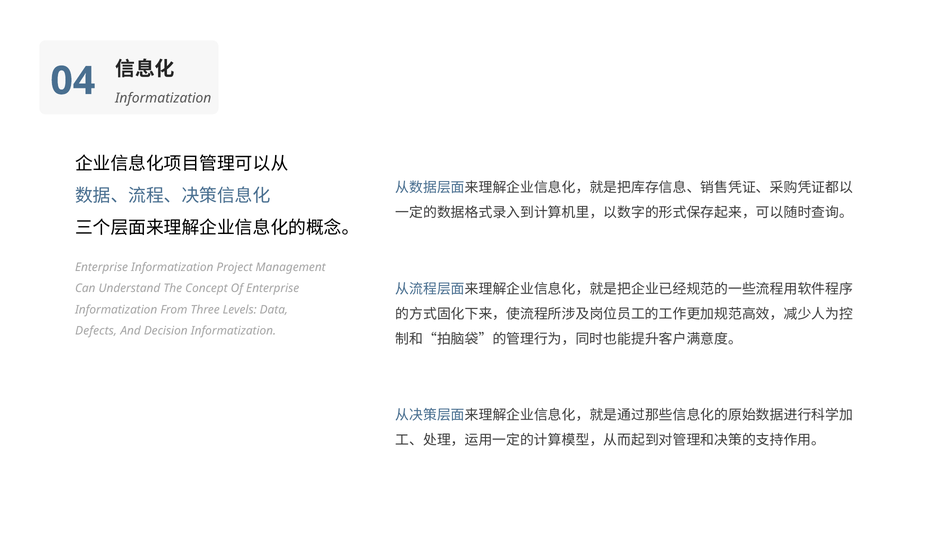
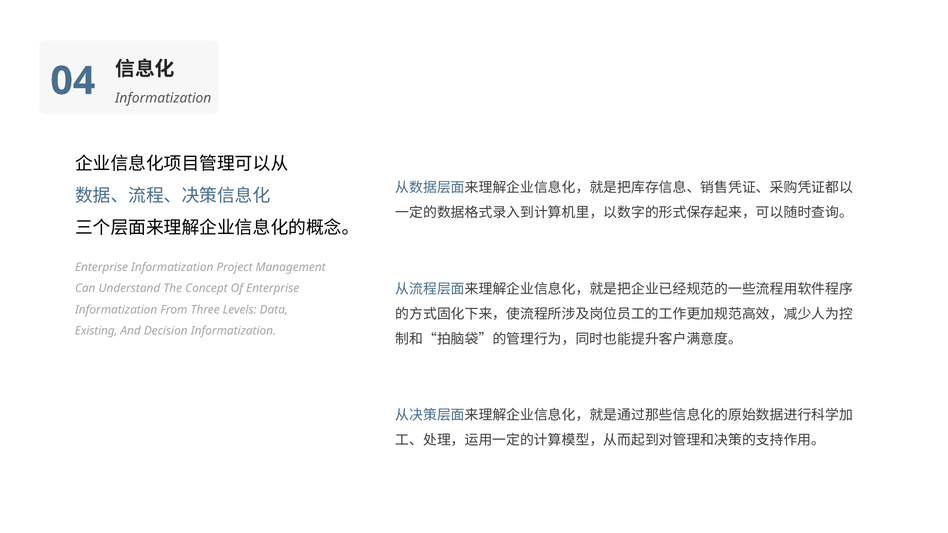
Defects: Defects -> Existing
